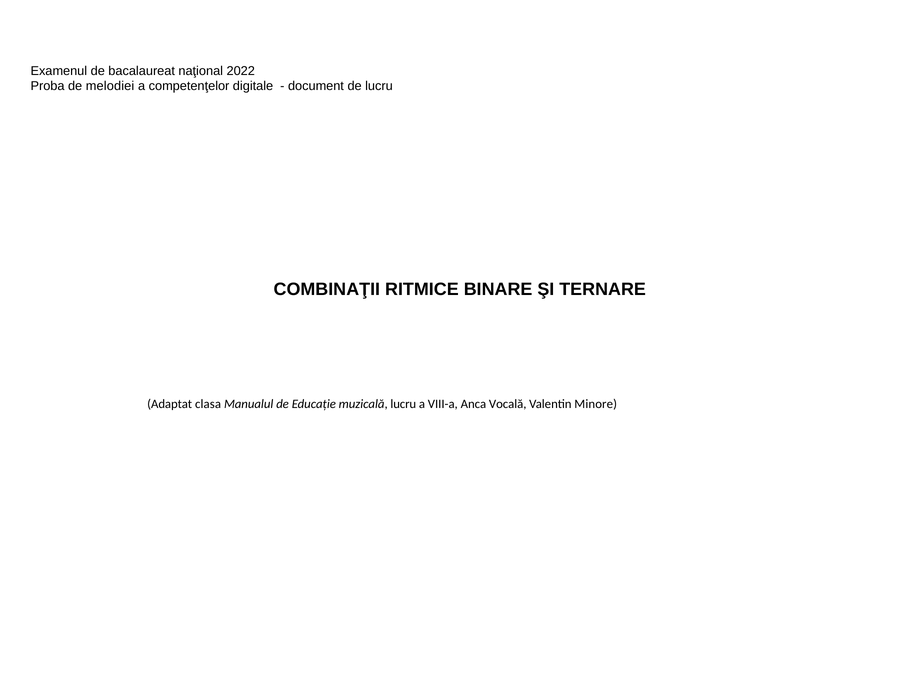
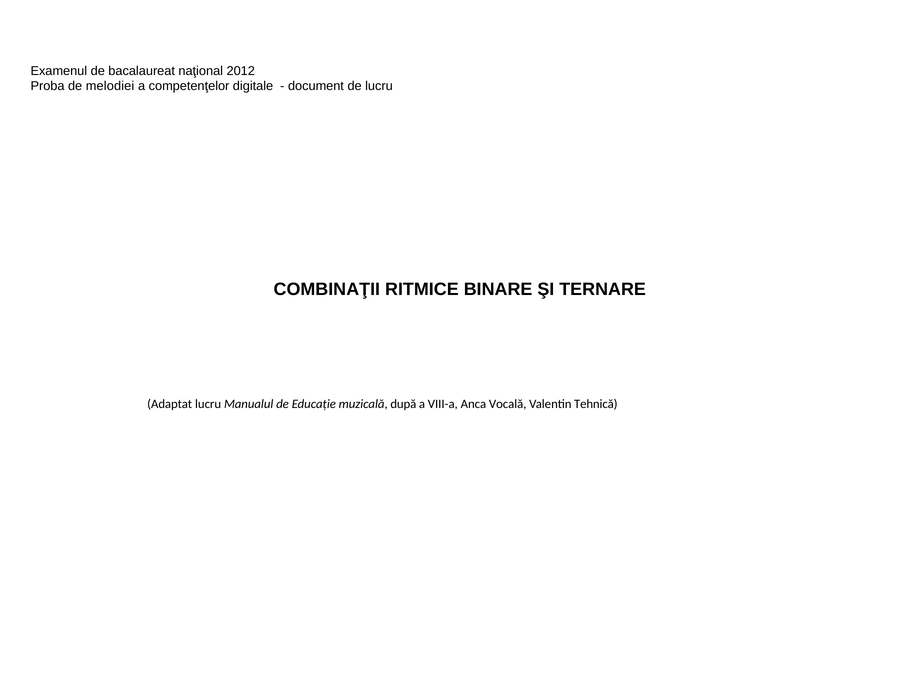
2022: 2022 -> 2012
Adaptat clasa: clasa -> lucru
muzicală lucru: lucru -> după
Minore: Minore -> Tehnică
